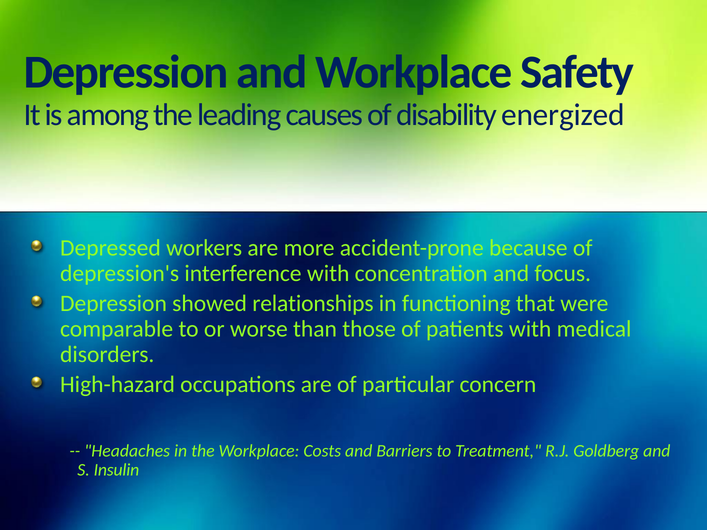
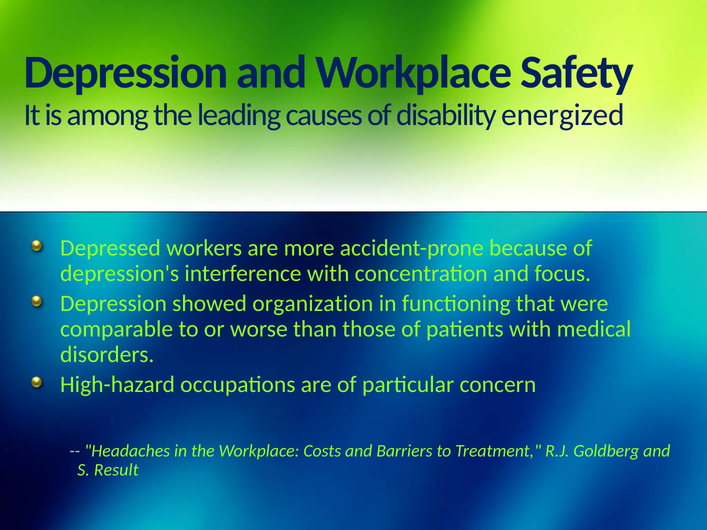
relationships: relationships -> organization
Insulin: Insulin -> Result
